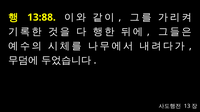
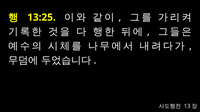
13:88: 13:88 -> 13:25
